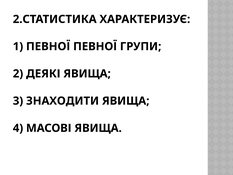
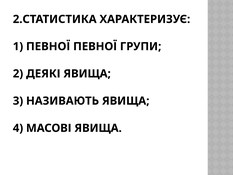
ЗНАХОДИТИ: ЗНАХОДИТИ -> НАЗИВАЮТЬ
